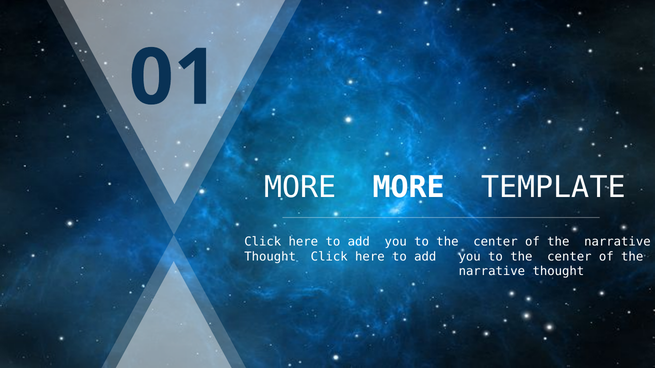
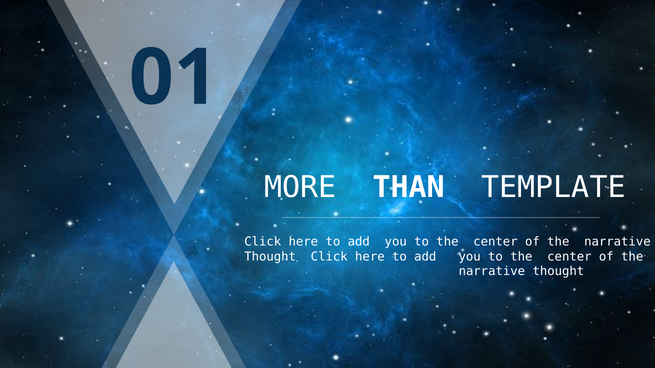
MORE at (409, 187): MORE -> THAN
